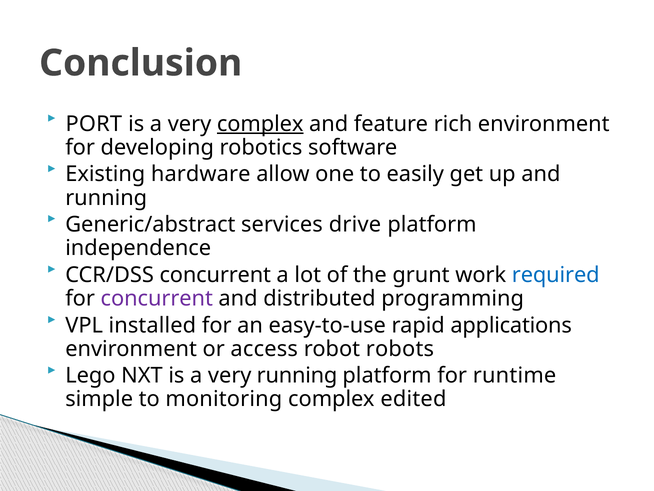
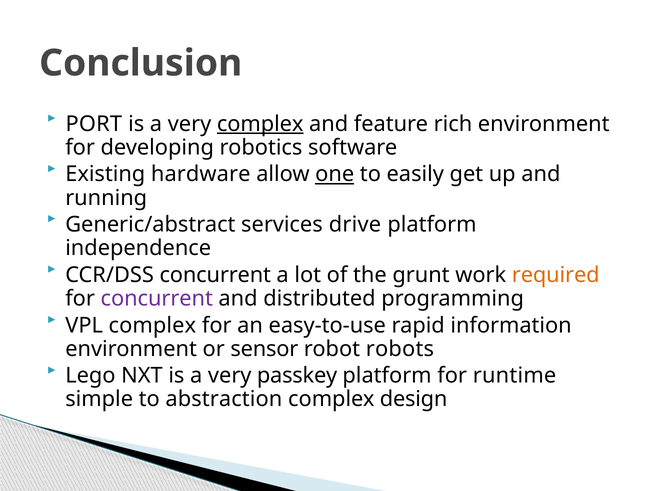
one underline: none -> present
required colour: blue -> orange
VPL installed: installed -> complex
applications: applications -> information
access: access -> sensor
very running: running -> passkey
monitoring: monitoring -> abstraction
edited: edited -> design
